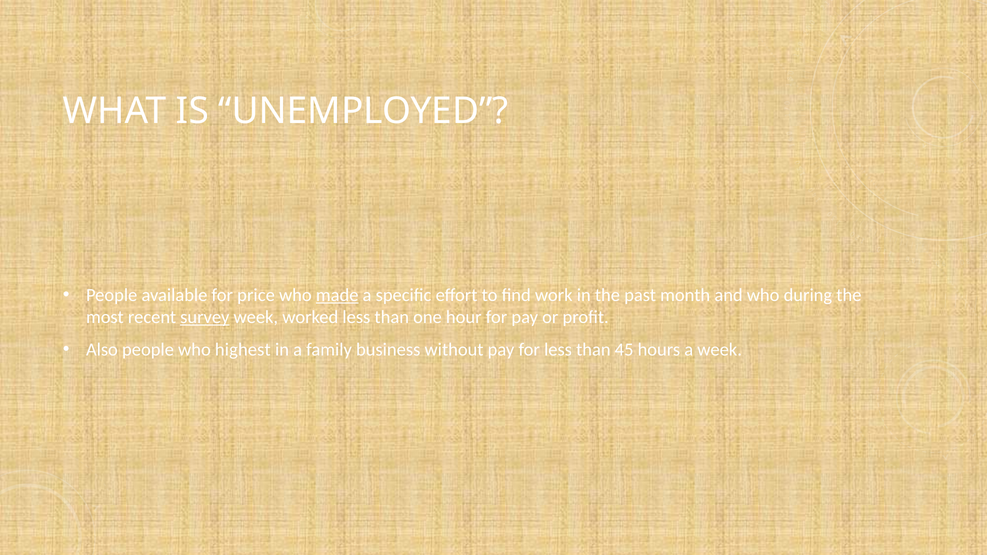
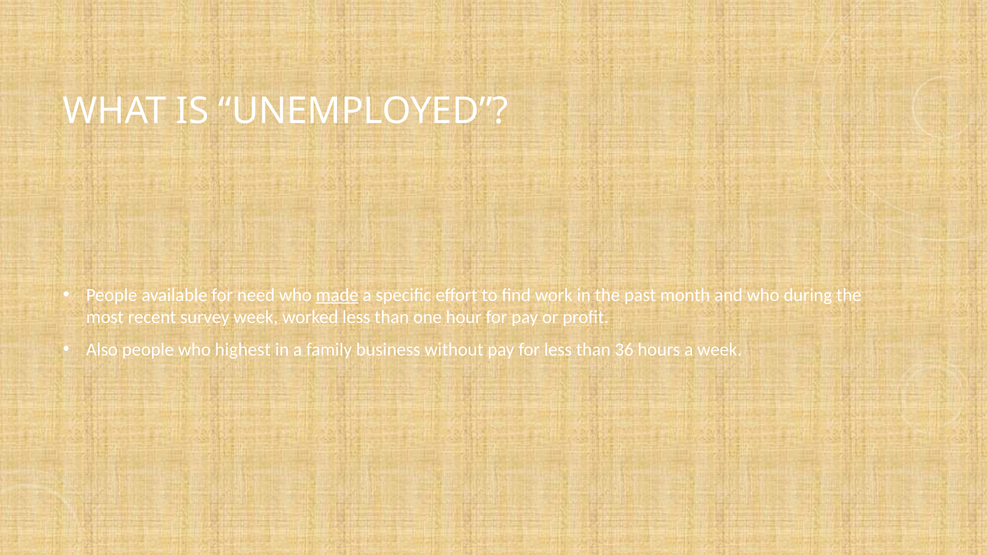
price: price -> need
survey underline: present -> none
45: 45 -> 36
